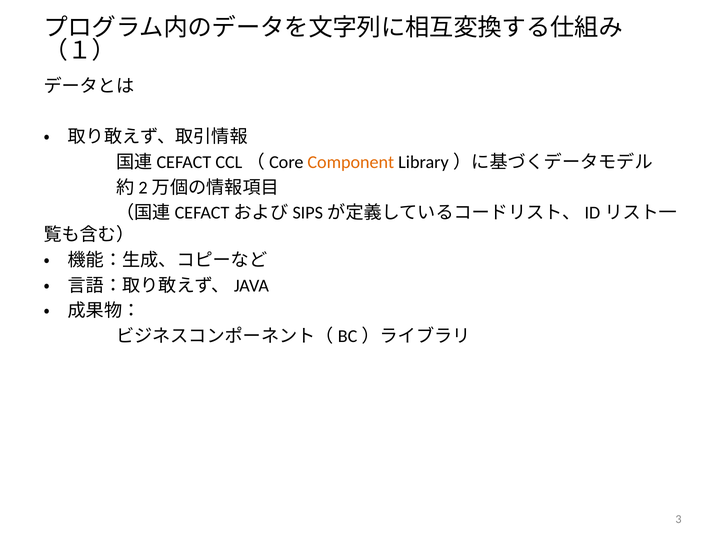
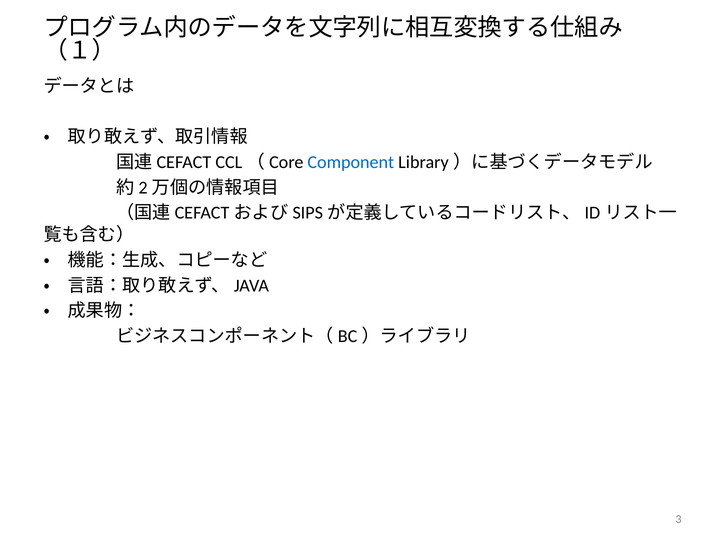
Component colour: orange -> blue
